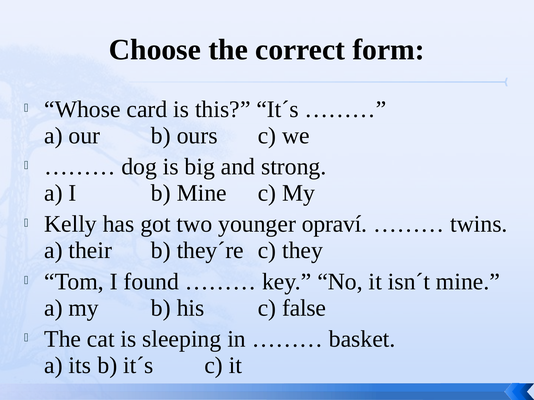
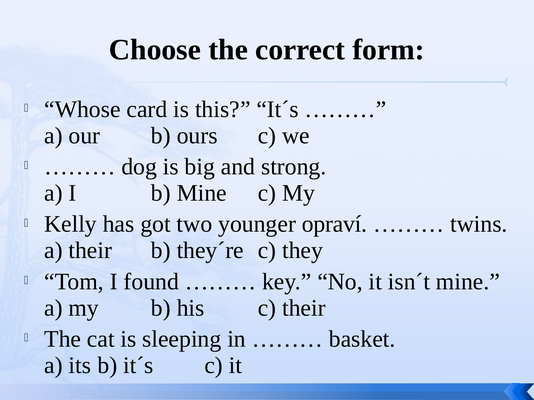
c false: false -> their
